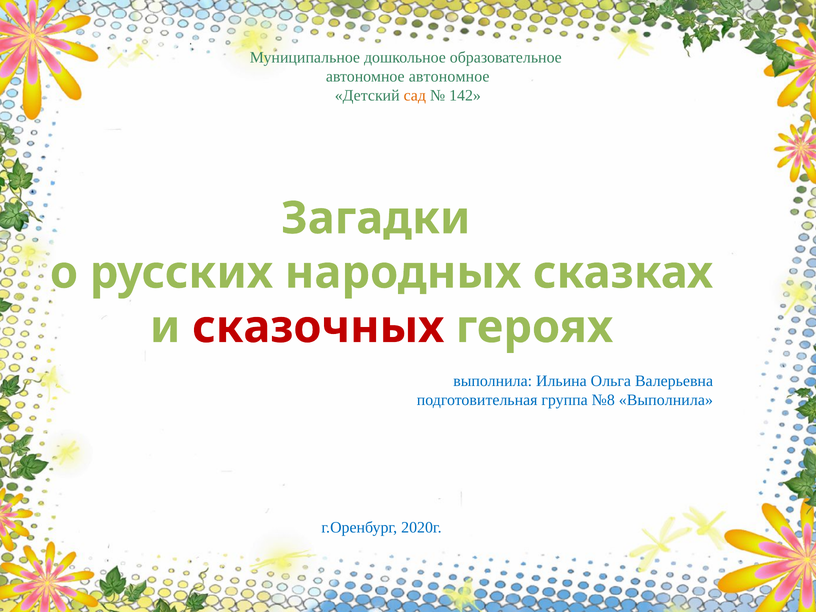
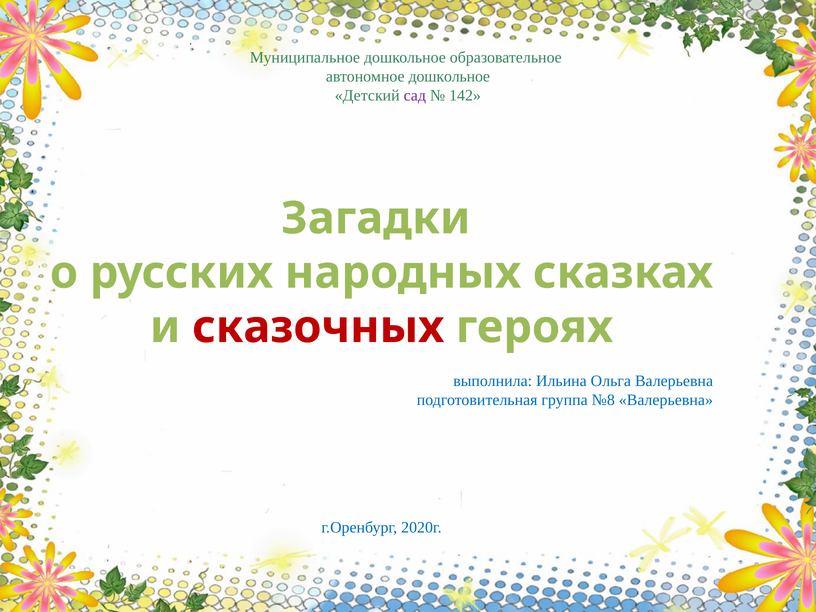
автономное автономное: автономное -> дошкольное
сад colour: orange -> purple
№8 Выполнила: Выполнила -> Валерьевна
